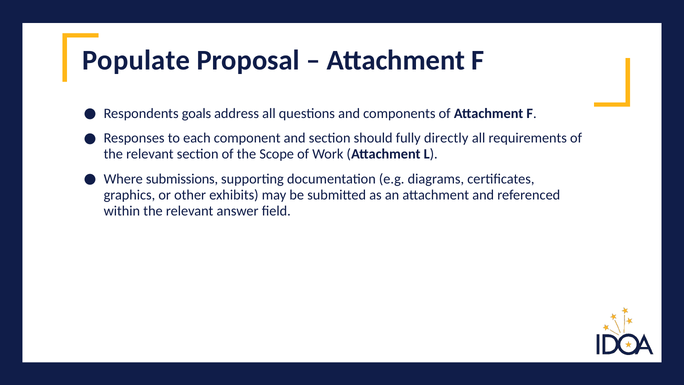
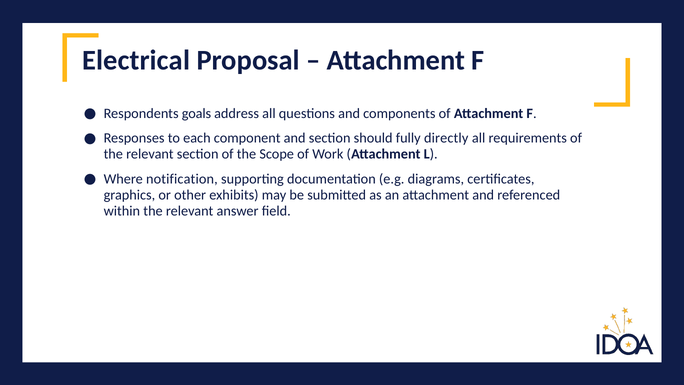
Populate: Populate -> Electrical
submissions: submissions -> notification
